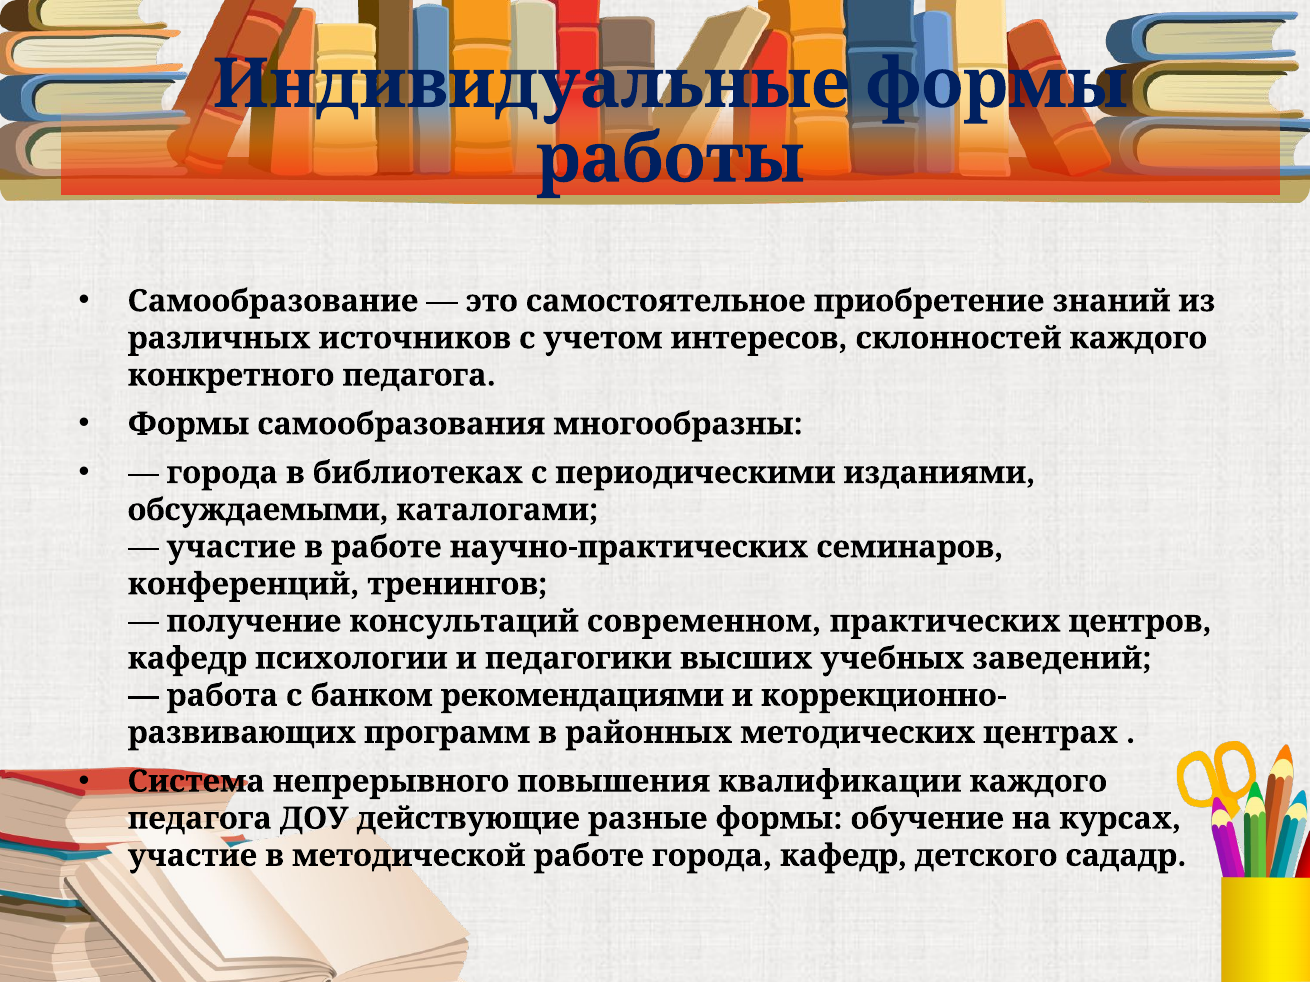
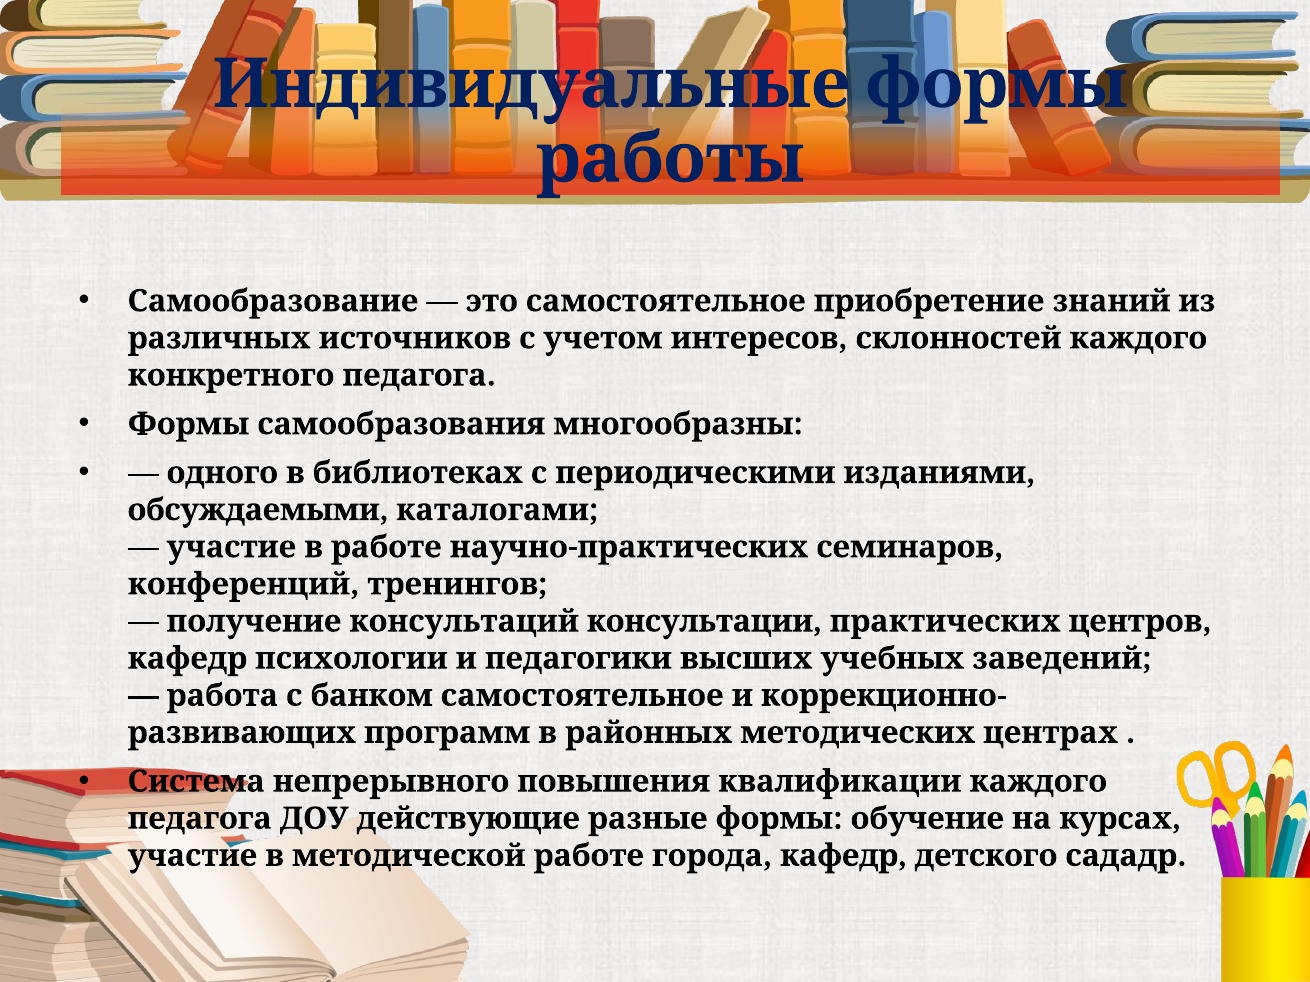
города at (222, 473): города -> одного
современном: современном -> консультации
банком рекомендациями: рекомендациями -> самостоятельное
